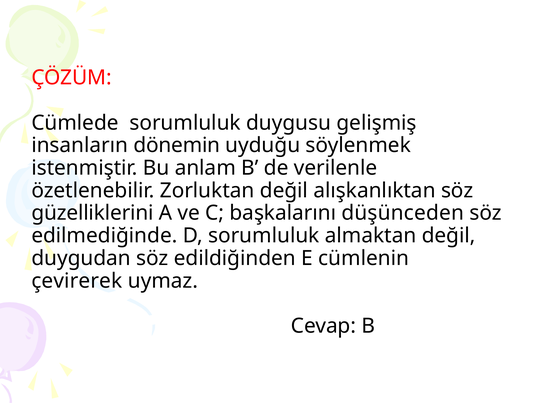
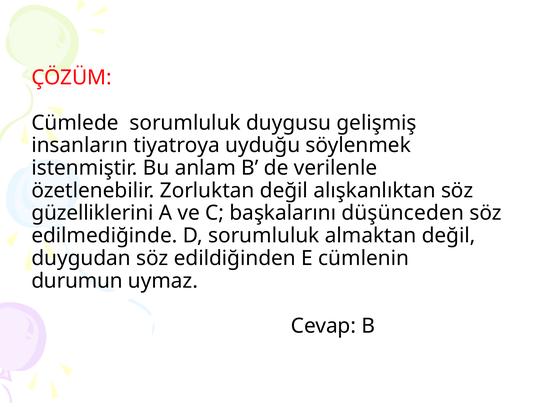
dönemin: dönemin -> tiyatroya
çevirerek: çevirerek -> durumun
